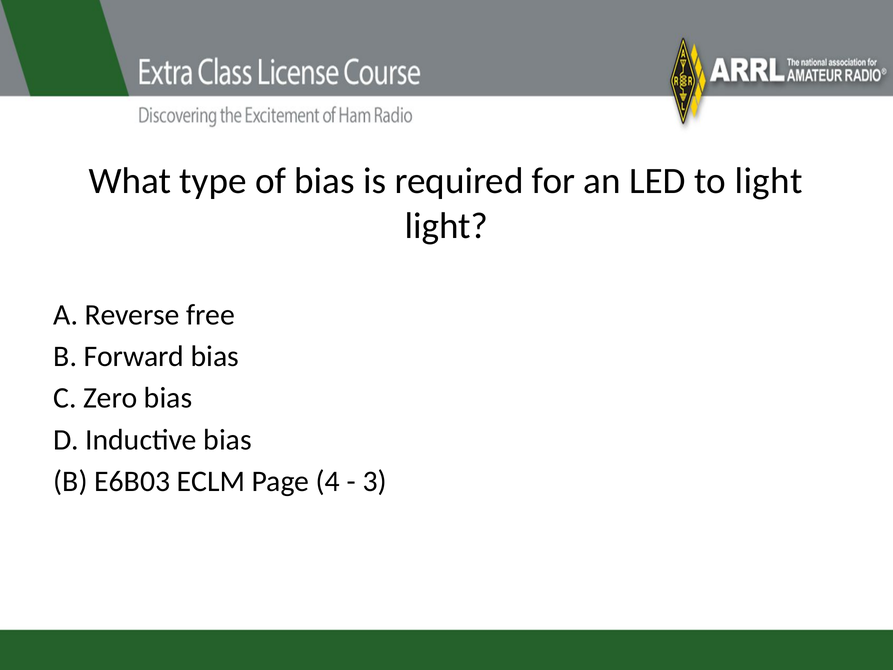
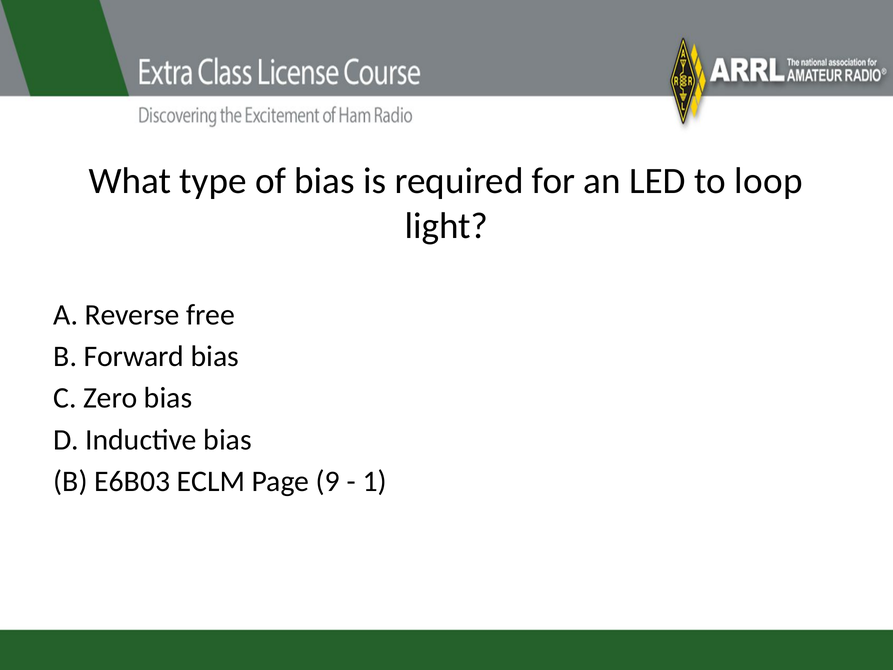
to light: light -> loop
4: 4 -> 9
3: 3 -> 1
